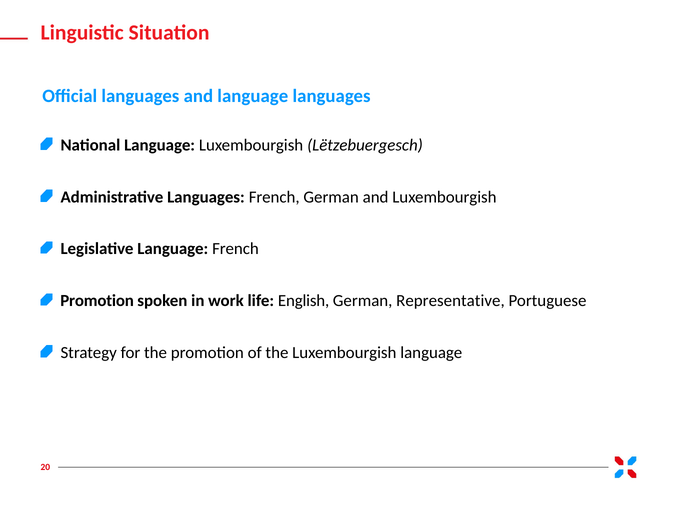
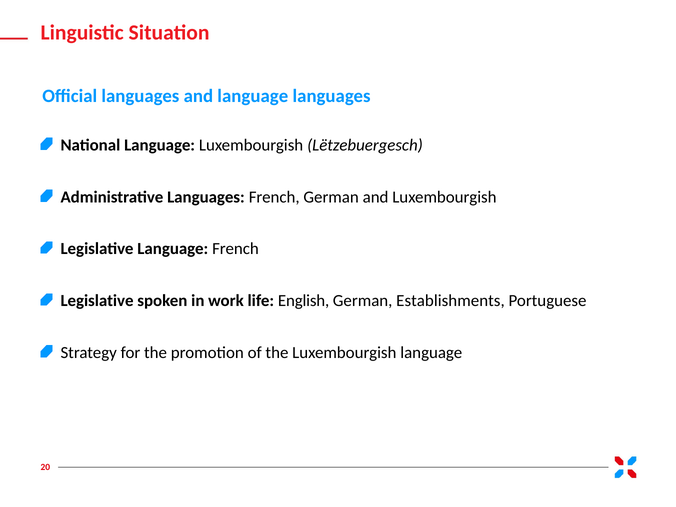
Promotion at (97, 301): Promotion -> Legislative
Representative: Representative -> Establishments
